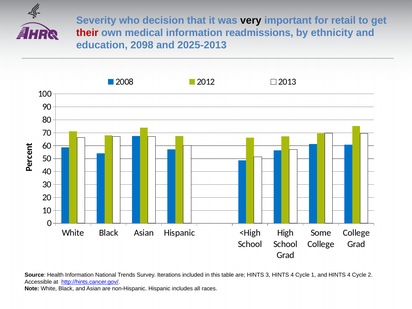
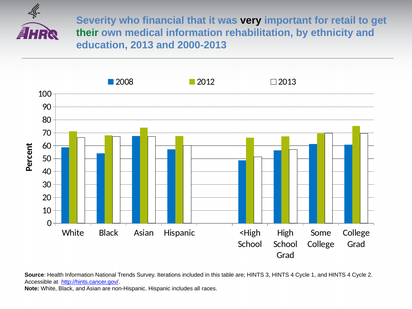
decision: decision -> financial
their colour: red -> green
readmissions: readmissions -> rehabilitation
education 2098: 2098 -> 2013
2025-2013: 2025-2013 -> 2000-2013
